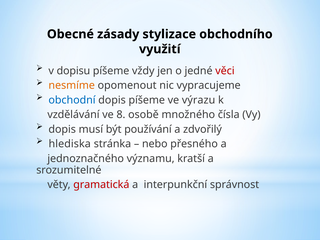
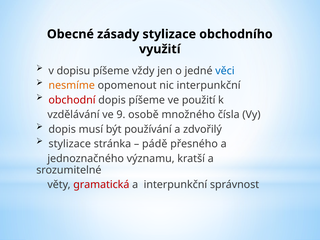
věci colour: red -> blue
nic vypracujeme: vypracujeme -> interpunkční
obchodní colour: blue -> red
výrazu: výrazu -> použití
8: 8 -> 9
hlediska at (70, 144): hlediska -> stylizace
nebo: nebo -> pádě
